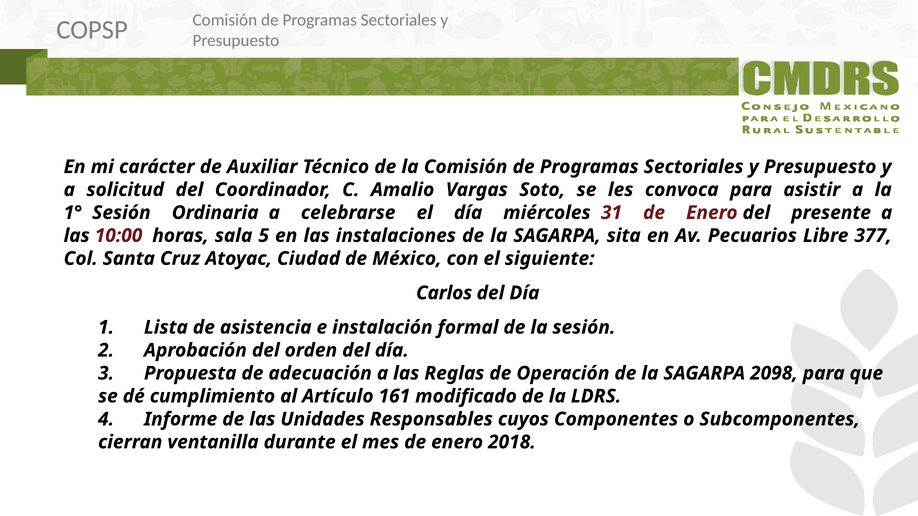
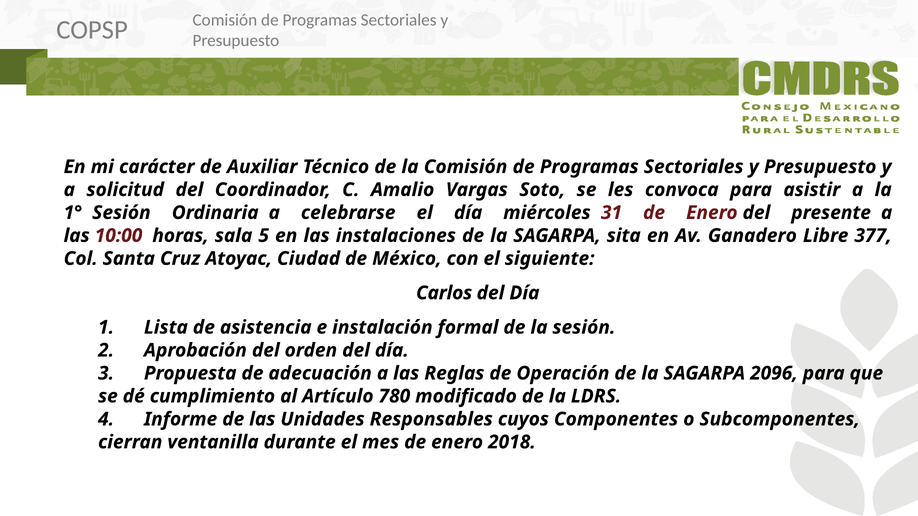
Pecuarios: Pecuarios -> Ganadero
2098: 2098 -> 2096
161: 161 -> 780
